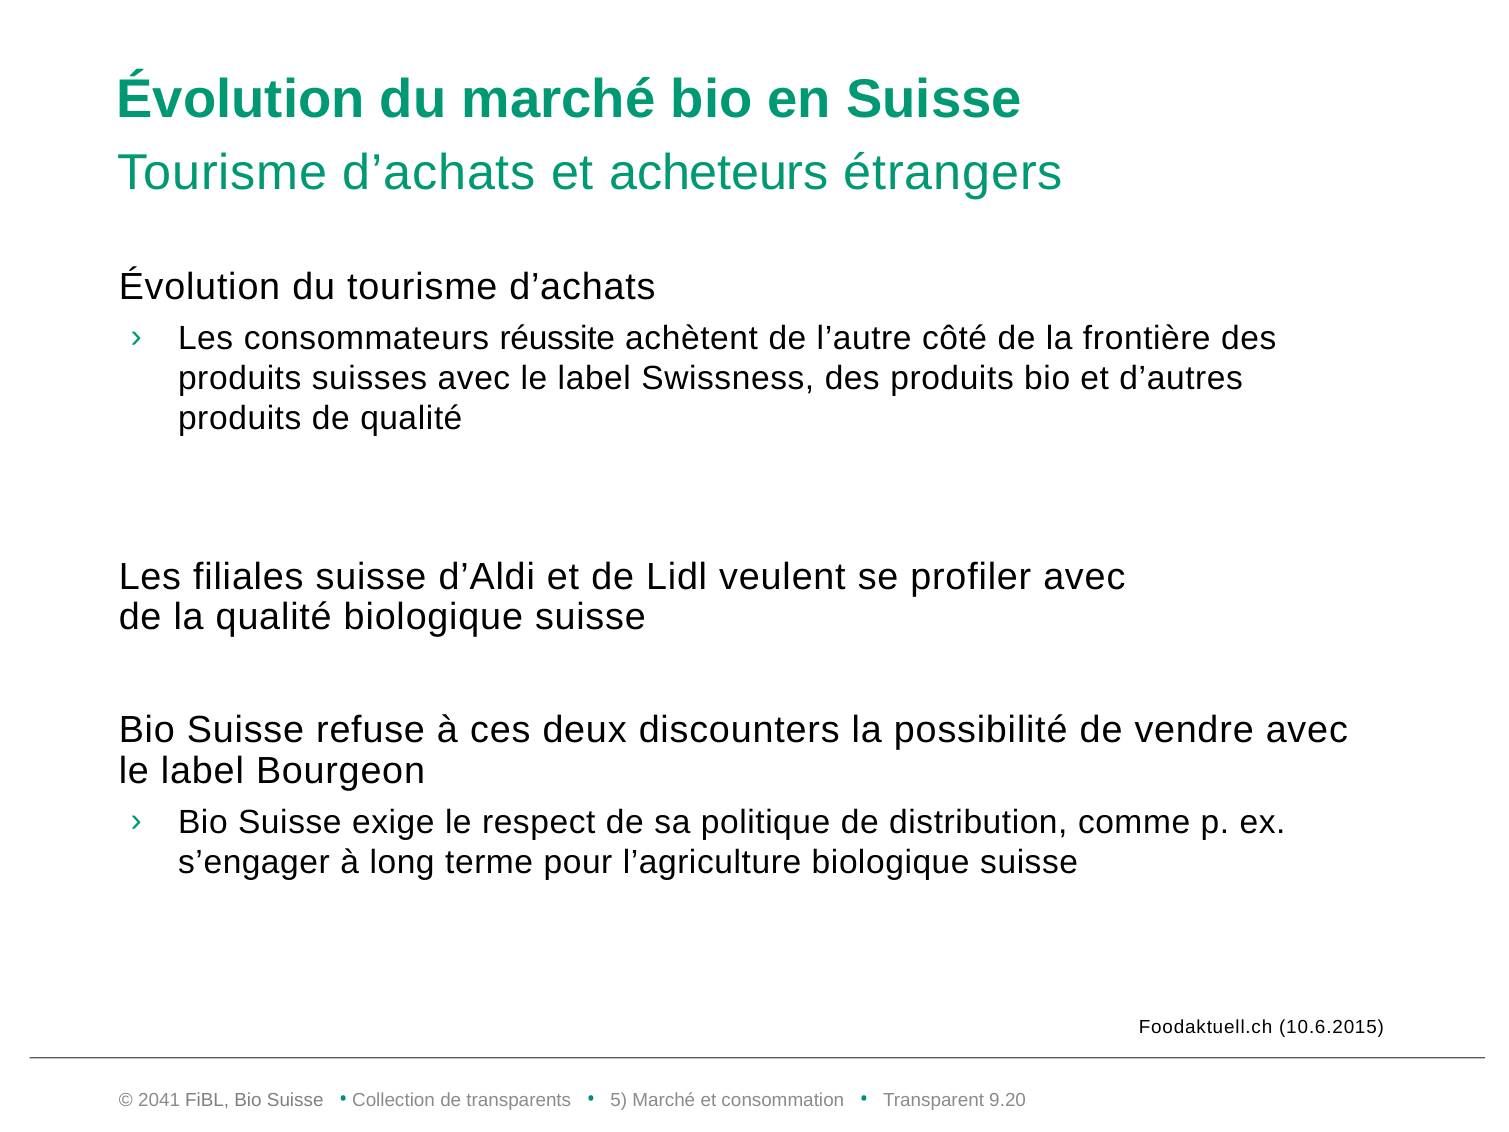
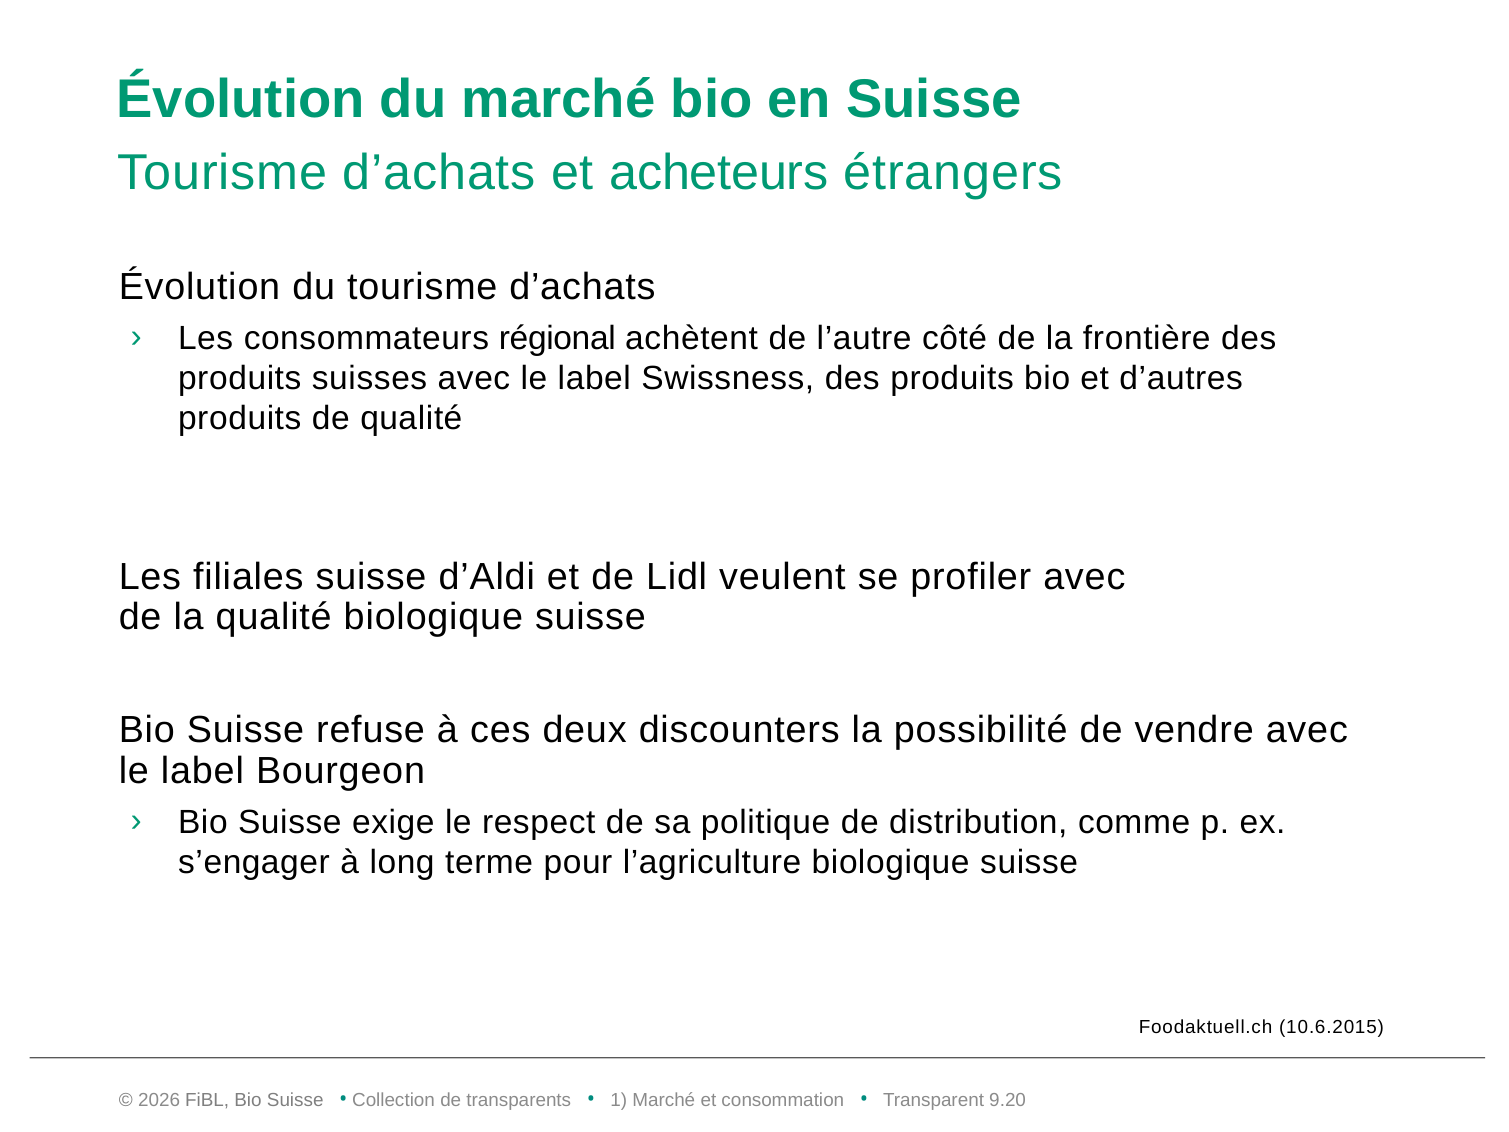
réussite: réussite -> régional
2041: 2041 -> 2026
5: 5 -> 1
